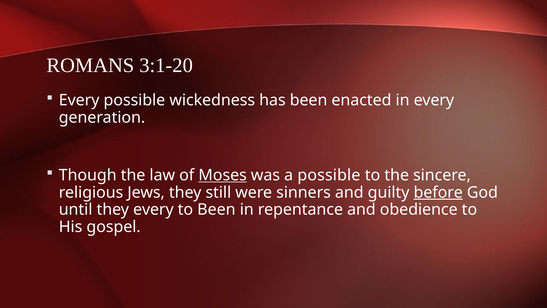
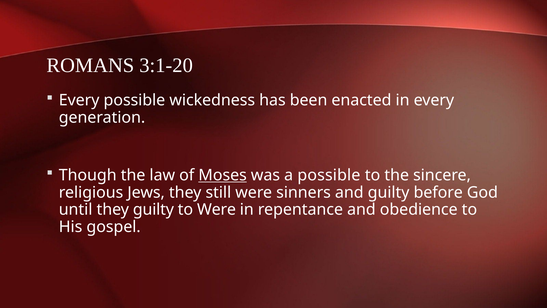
before underline: present -> none
they every: every -> guilty
to Been: Been -> Were
